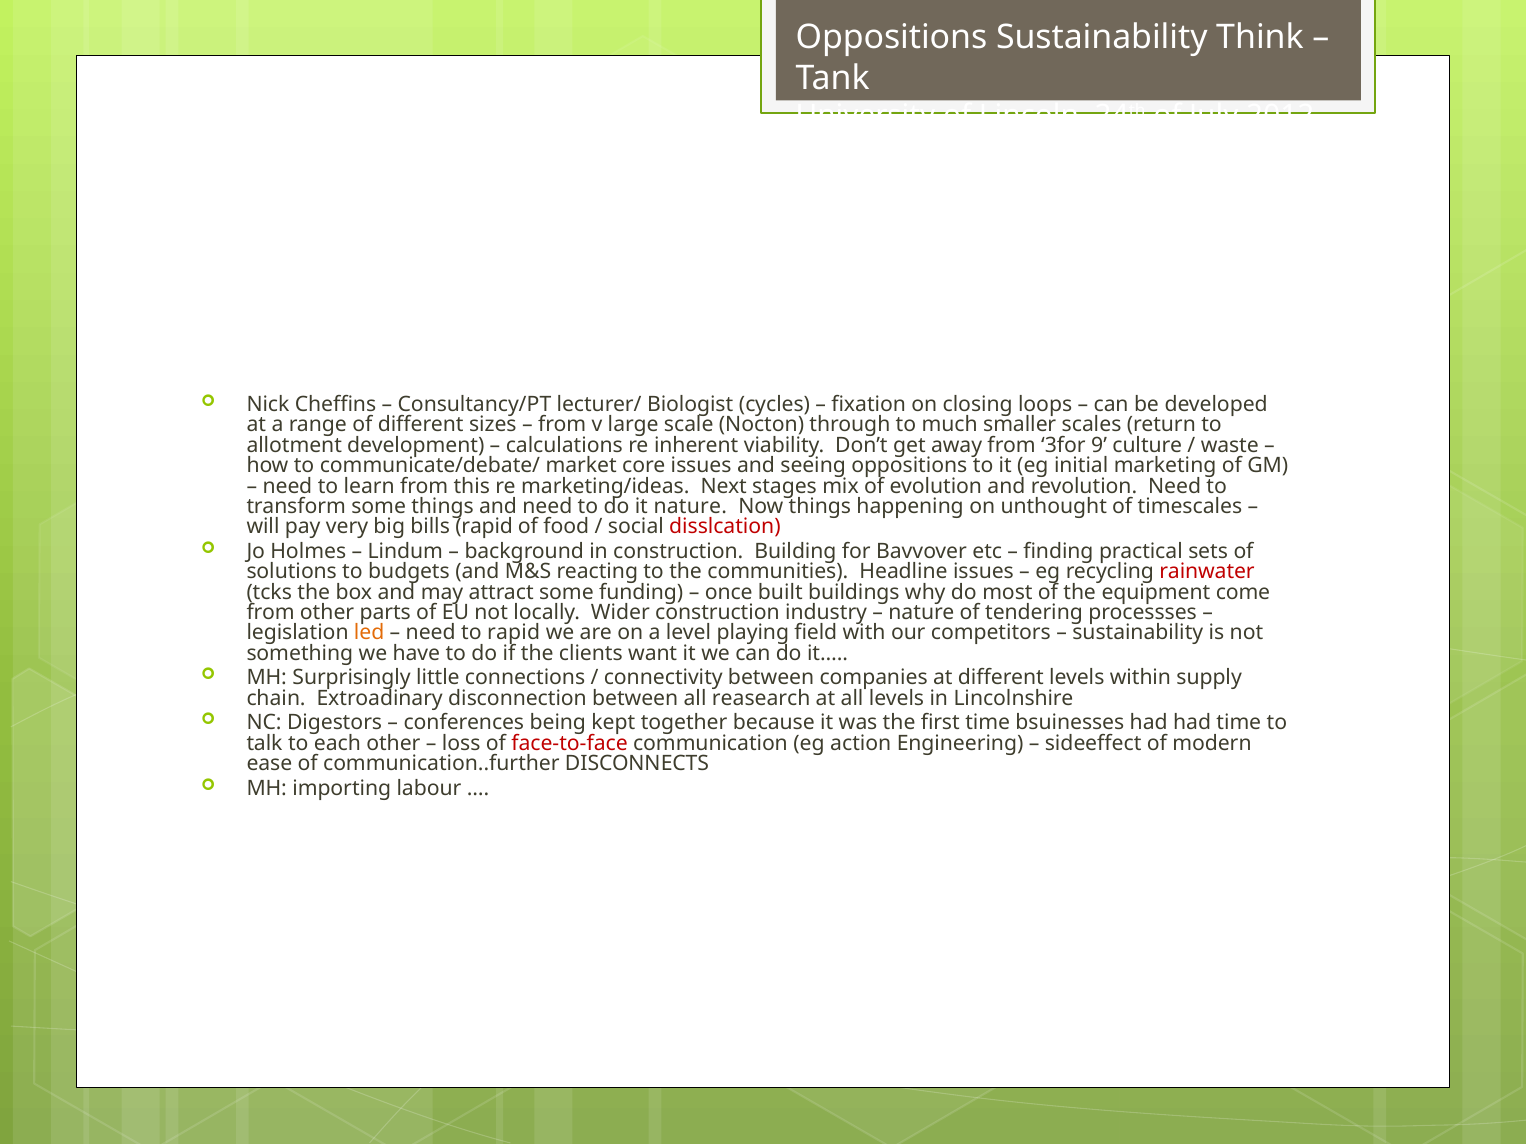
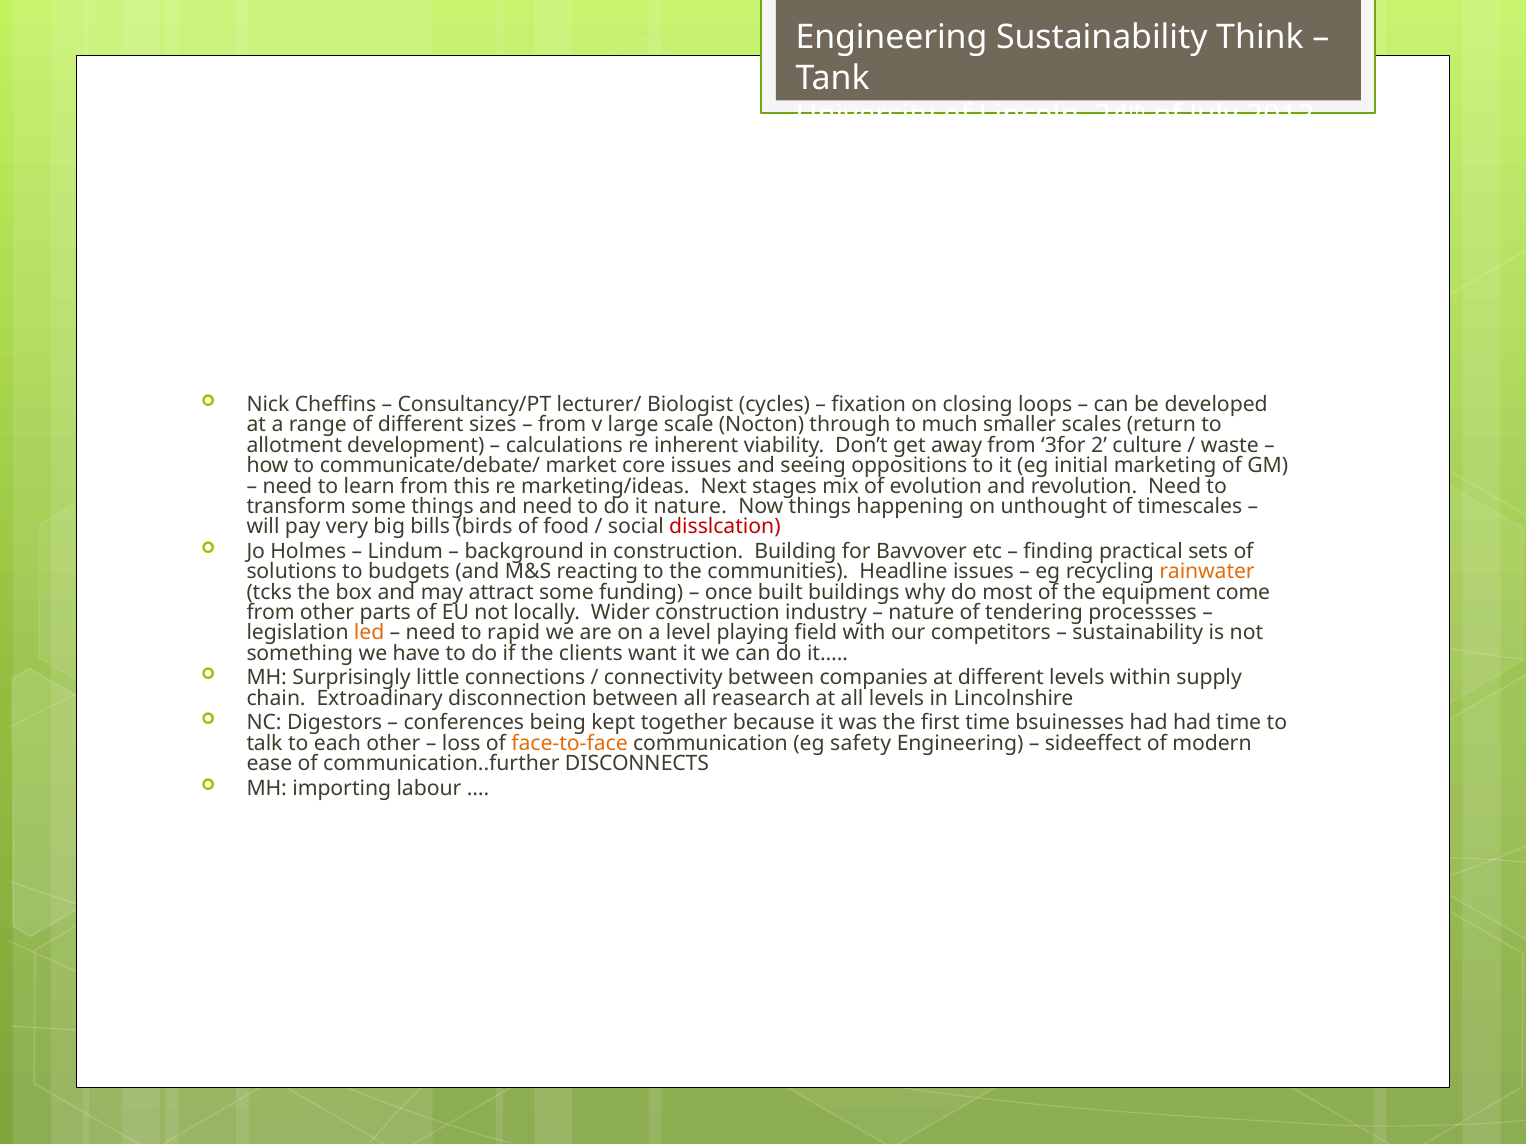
Oppositions at (891, 38): Oppositions -> Engineering
9: 9 -> 2
bills rapid: rapid -> birds
rainwater colour: red -> orange
face-to-face colour: red -> orange
action: action -> safety
